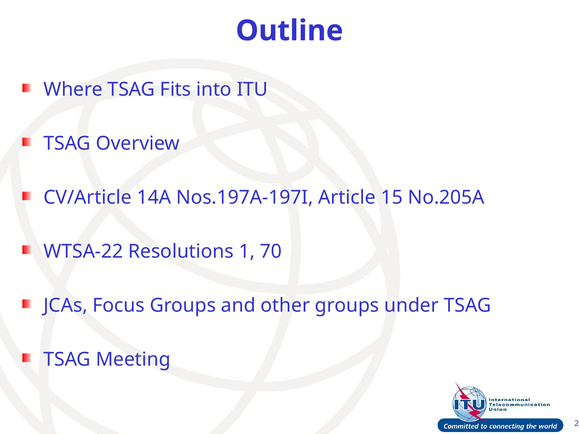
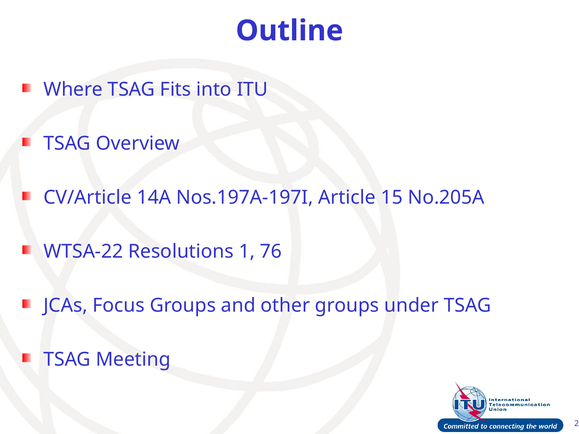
70: 70 -> 76
